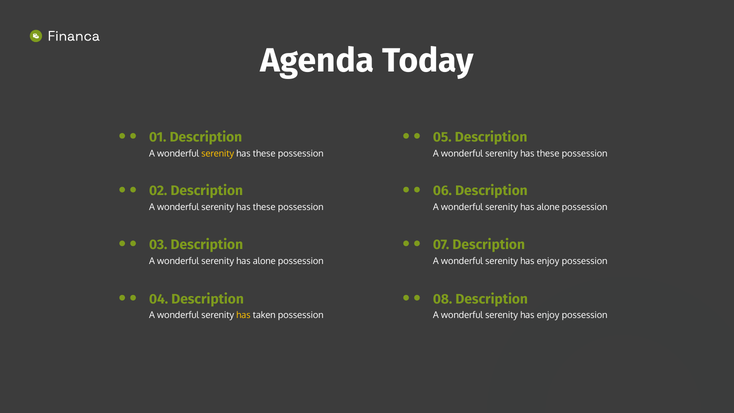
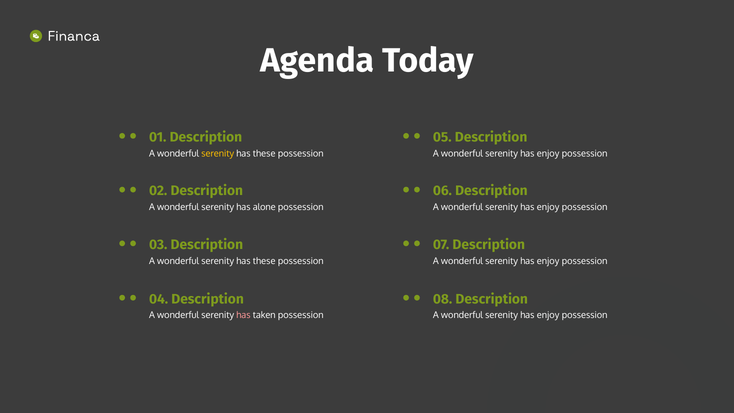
these at (548, 153): these -> enjoy
these at (264, 207): these -> alone
alone at (548, 207): alone -> enjoy
alone at (264, 261): alone -> these
has at (243, 315) colour: yellow -> pink
